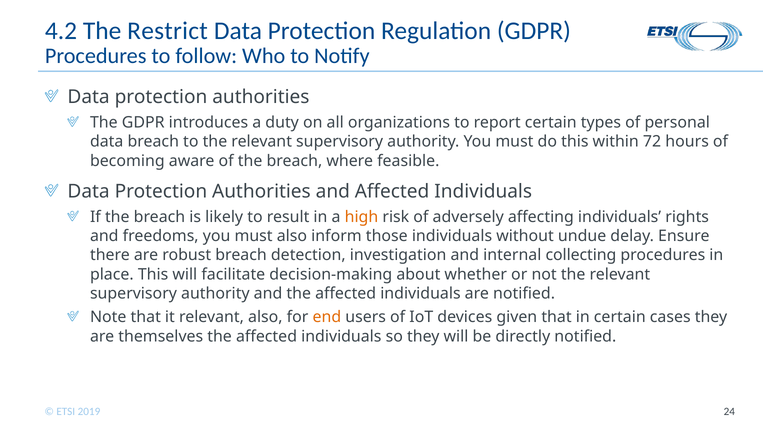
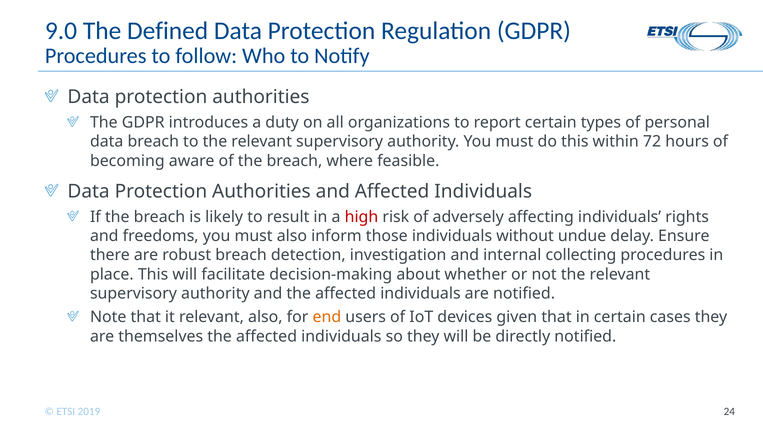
4.2: 4.2 -> 9.0
Restrict: Restrict -> Defined
high colour: orange -> red
